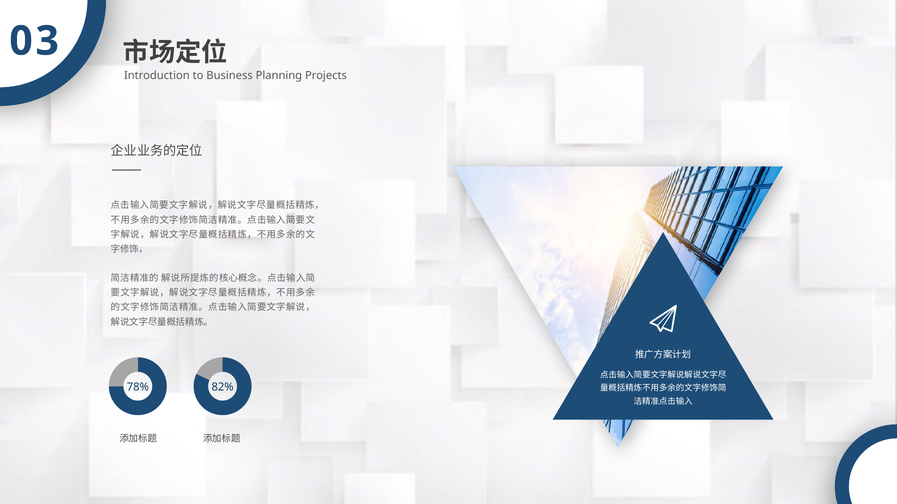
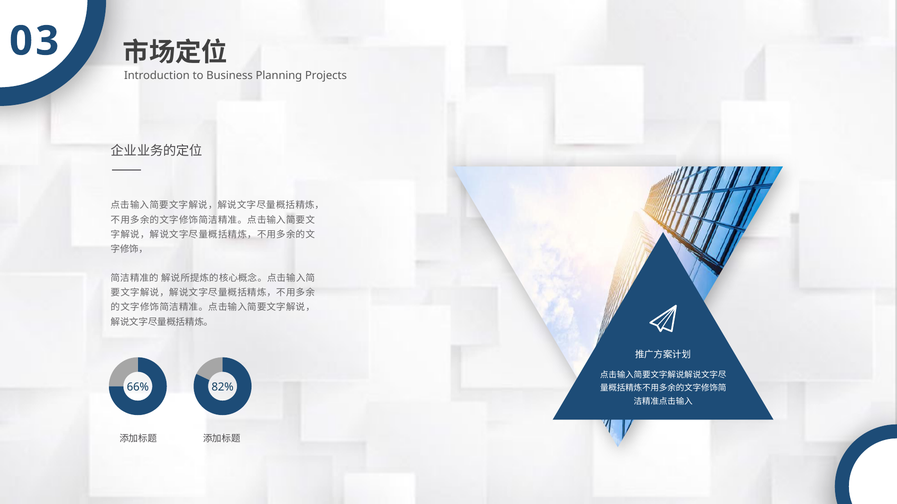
78%: 78% -> 66%
